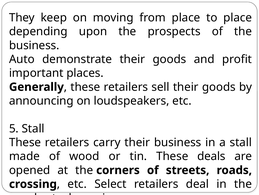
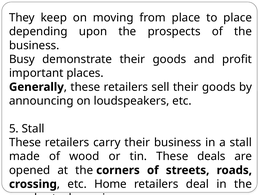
Auto: Auto -> Busy
Select: Select -> Home
